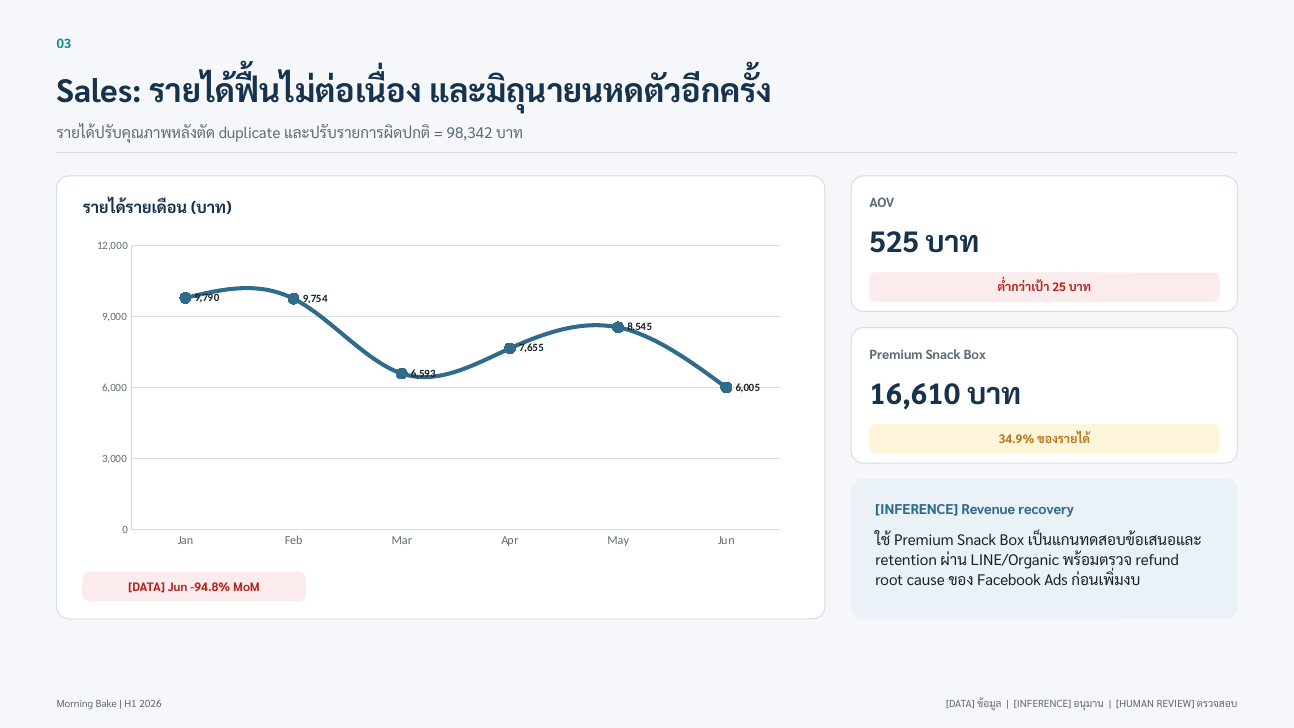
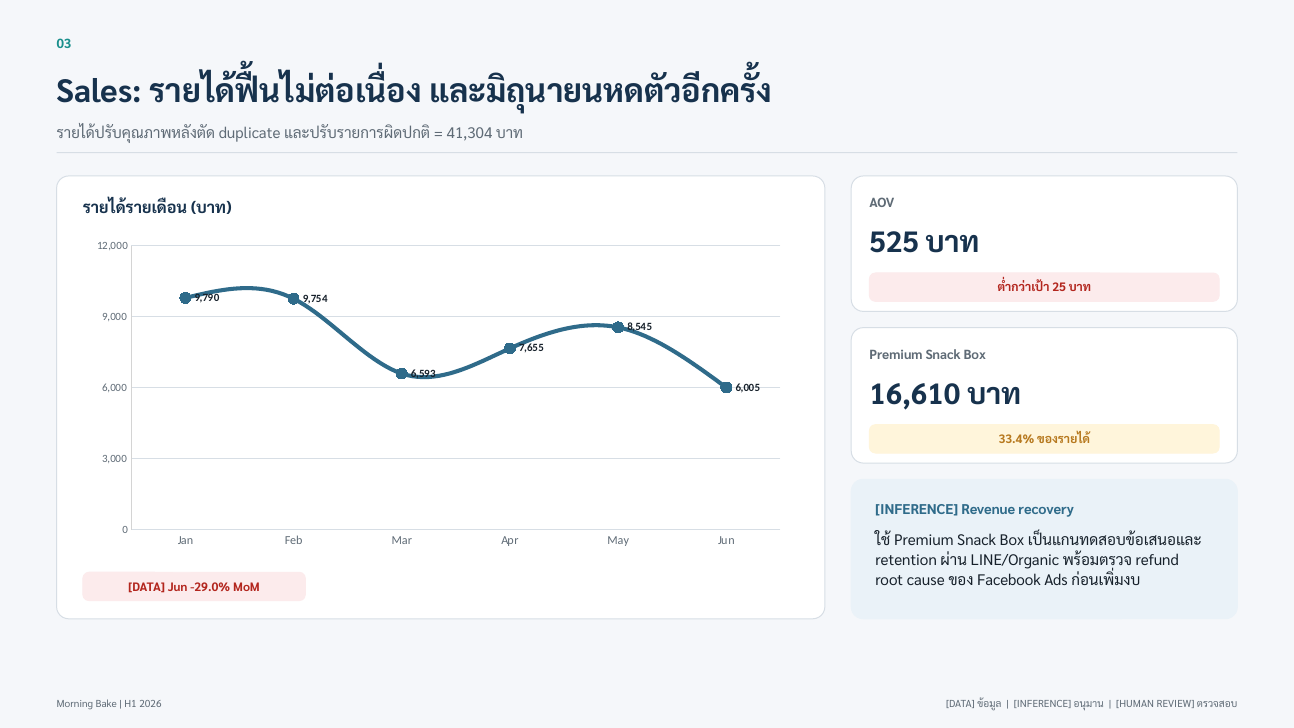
98,342: 98,342 -> 41,304
34.9%: 34.9% -> 33.4%
-94.8%: -94.8% -> -29.0%
